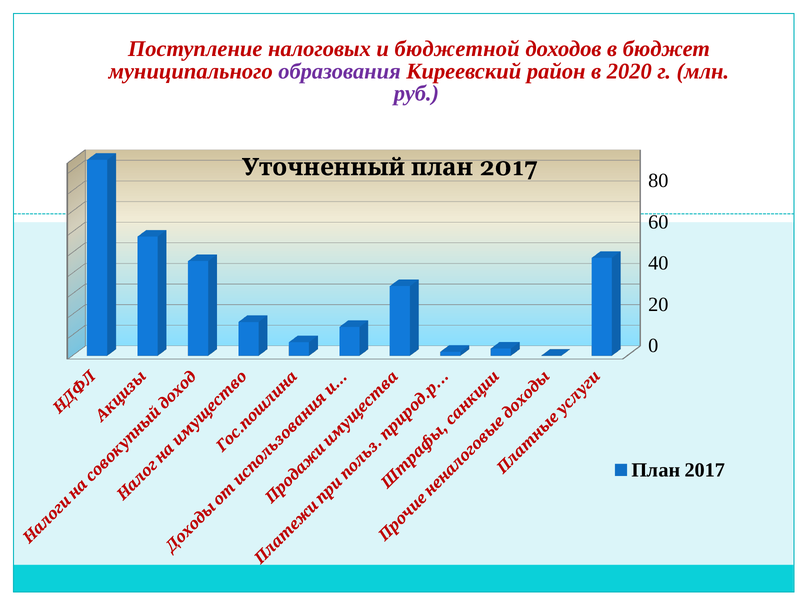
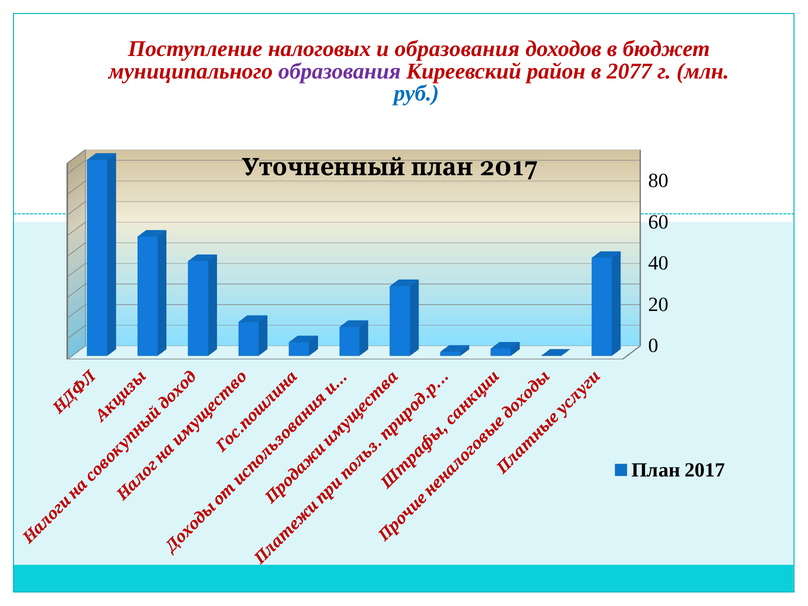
и бюджетной: бюджетной -> образования
2020: 2020 -> 2077
руб colour: purple -> blue
